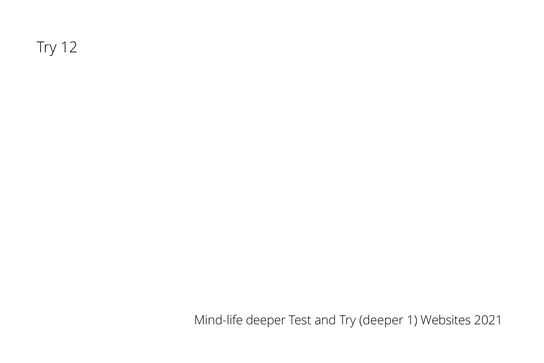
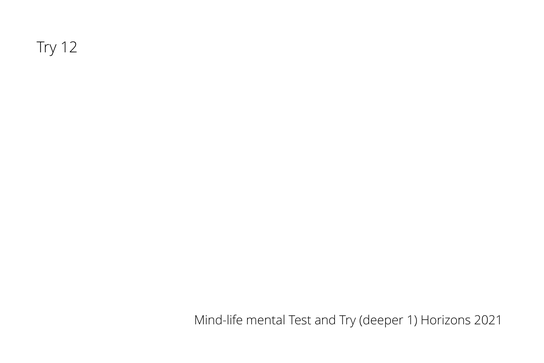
Mind-life deeper: deeper -> mental
Websites: Websites -> Horizons
